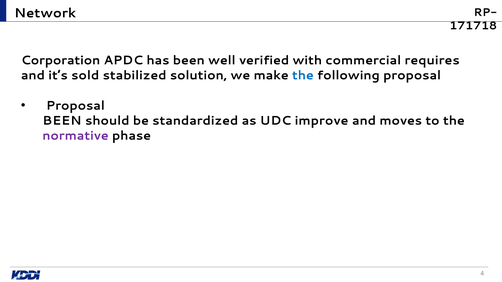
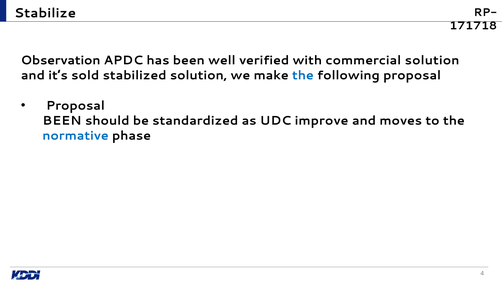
Network: Network -> Stabilize
Corporation: Corporation -> Observation
commercial requires: requires -> solution
normative colour: purple -> blue
